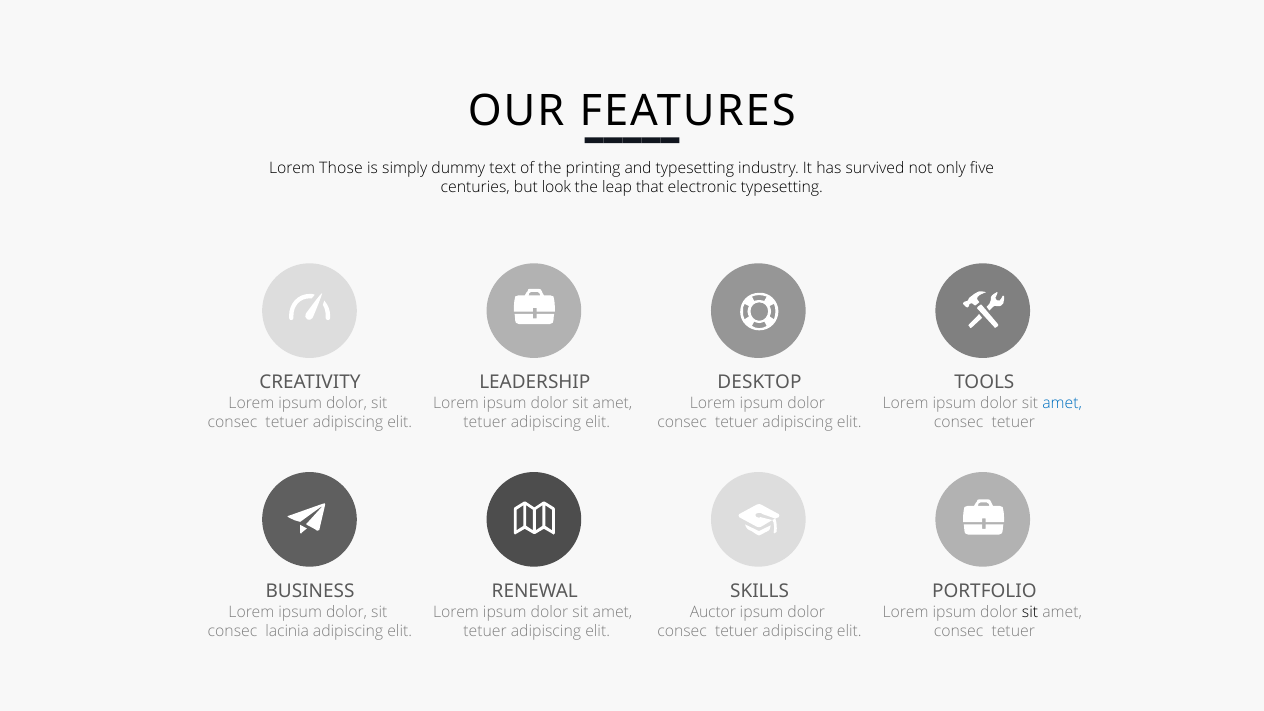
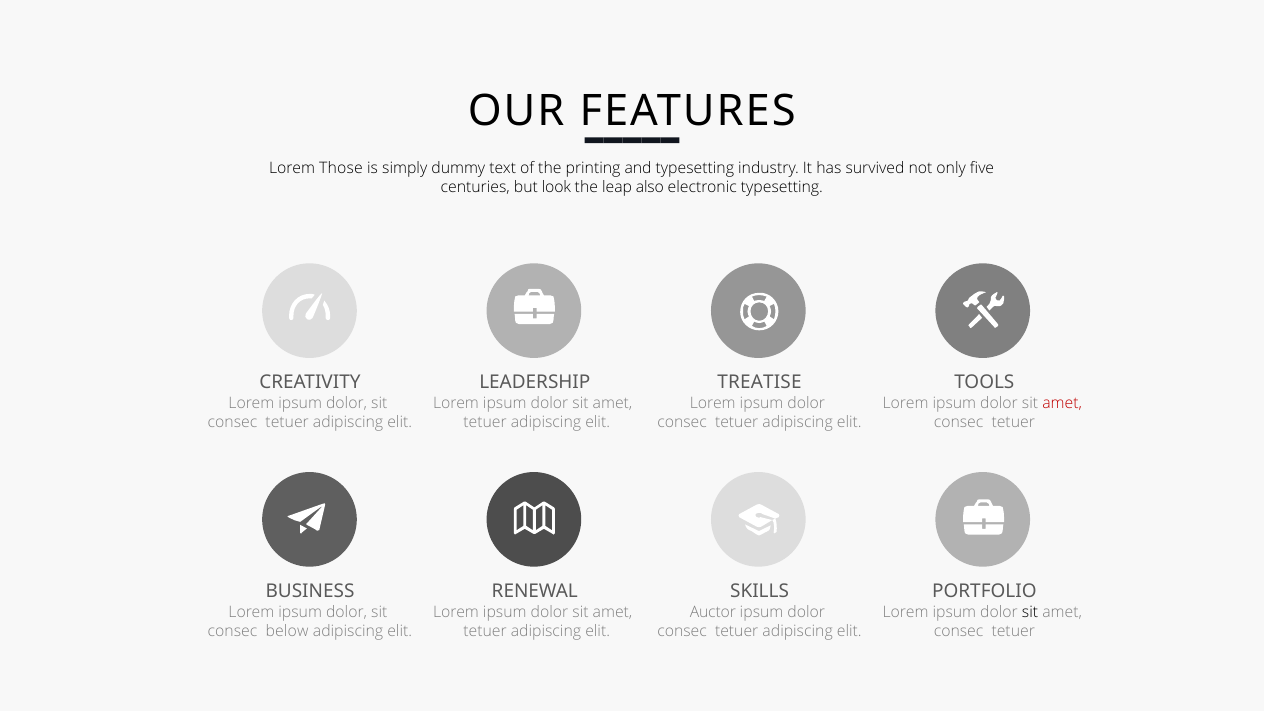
that: that -> also
DESKTOP: DESKTOP -> TREATISE
amet at (1062, 403) colour: blue -> red
lacinia: lacinia -> below
